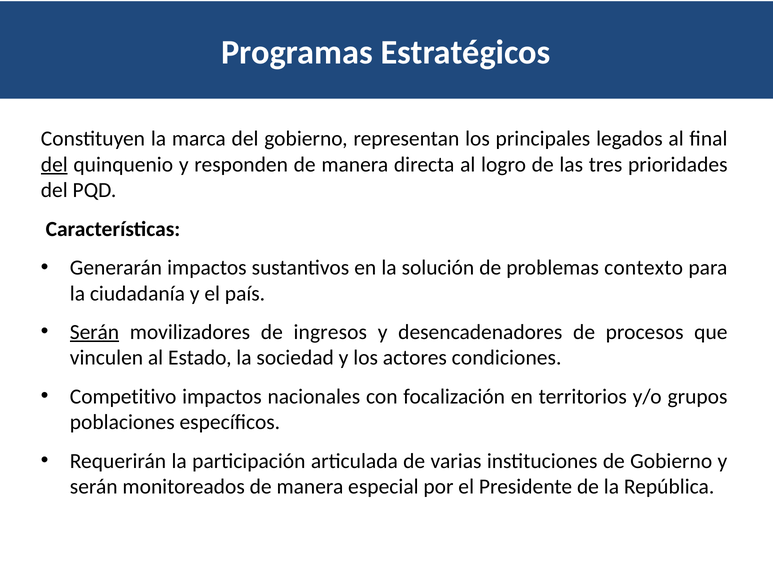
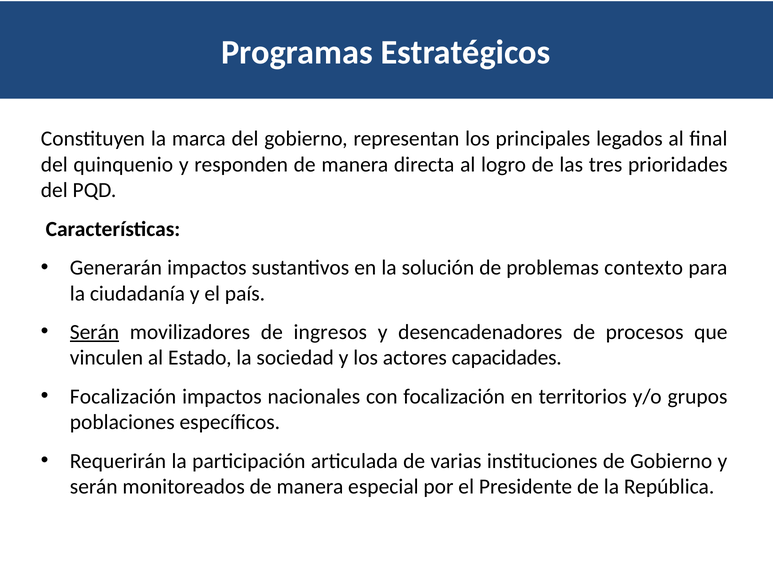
del at (54, 164) underline: present -> none
condiciones: condiciones -> capacidades
Competitivo at (123, 396): Competitivo -> Focalización
